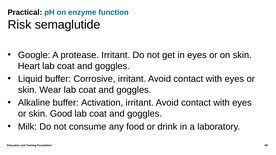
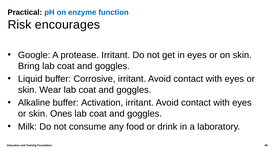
semaglutide: semaglutide -> encourages
Heart: Heart -> Bring
Good: Good -> Ones
